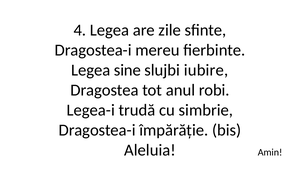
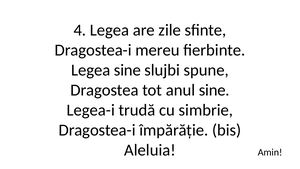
iubire: iubire -> spune
anul robi: robi -> sine
